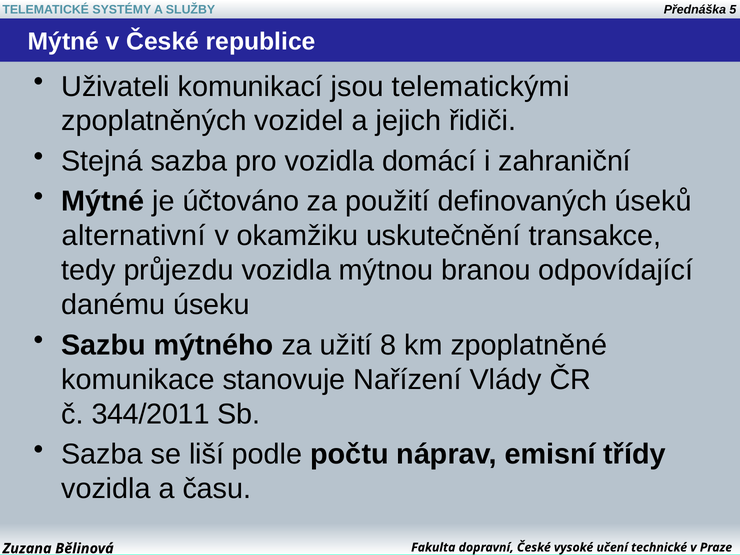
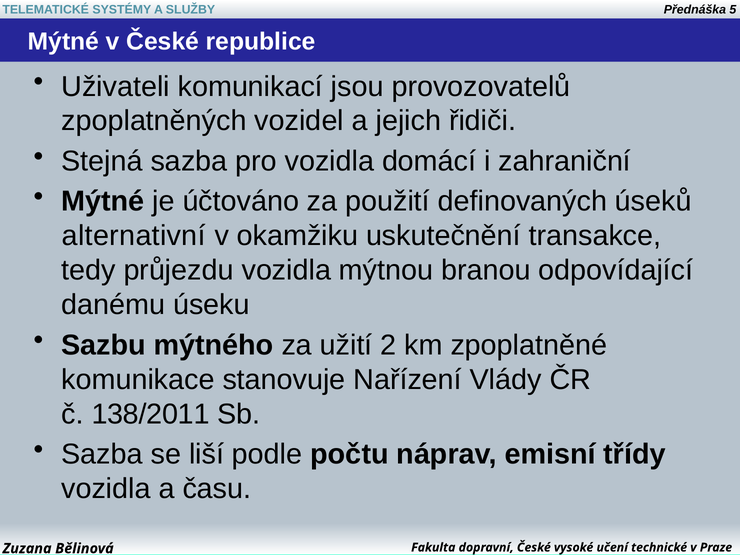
telematickými: telematickými -> provozovatelů
8: 8 -> 2
344/2011: 344/2011 -> 138/2011
